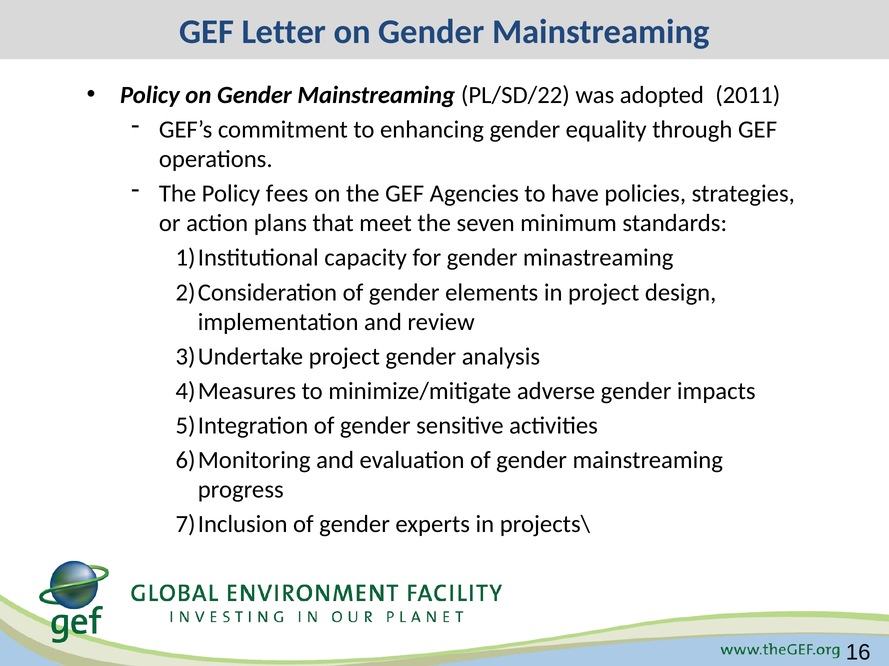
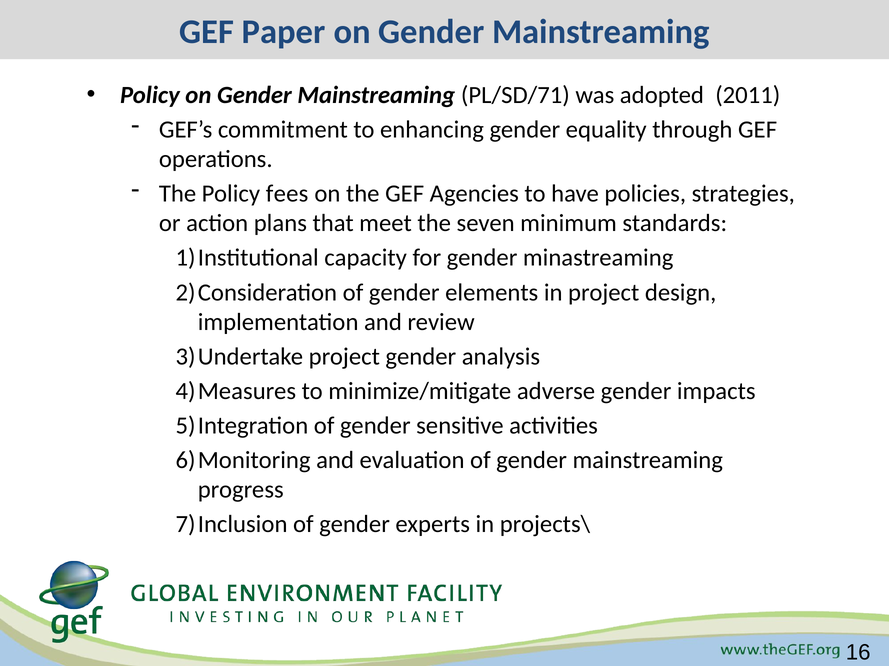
Letter: Letter -> Paper
PL/SD/22: PL/SD/22 -> PL/SD/71
